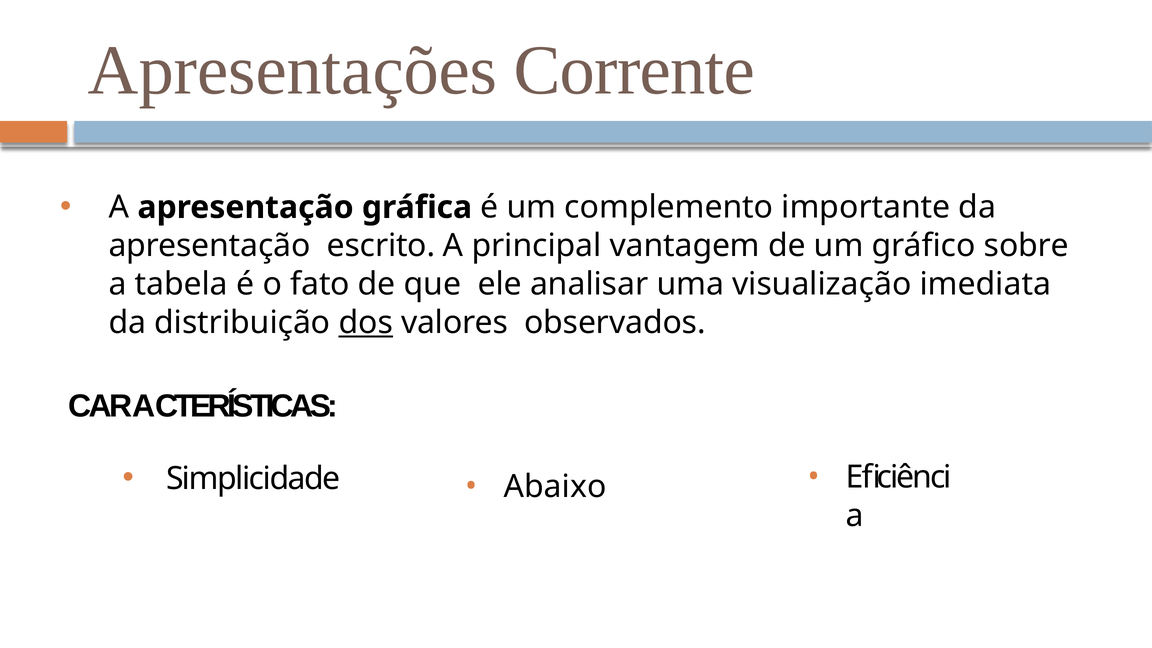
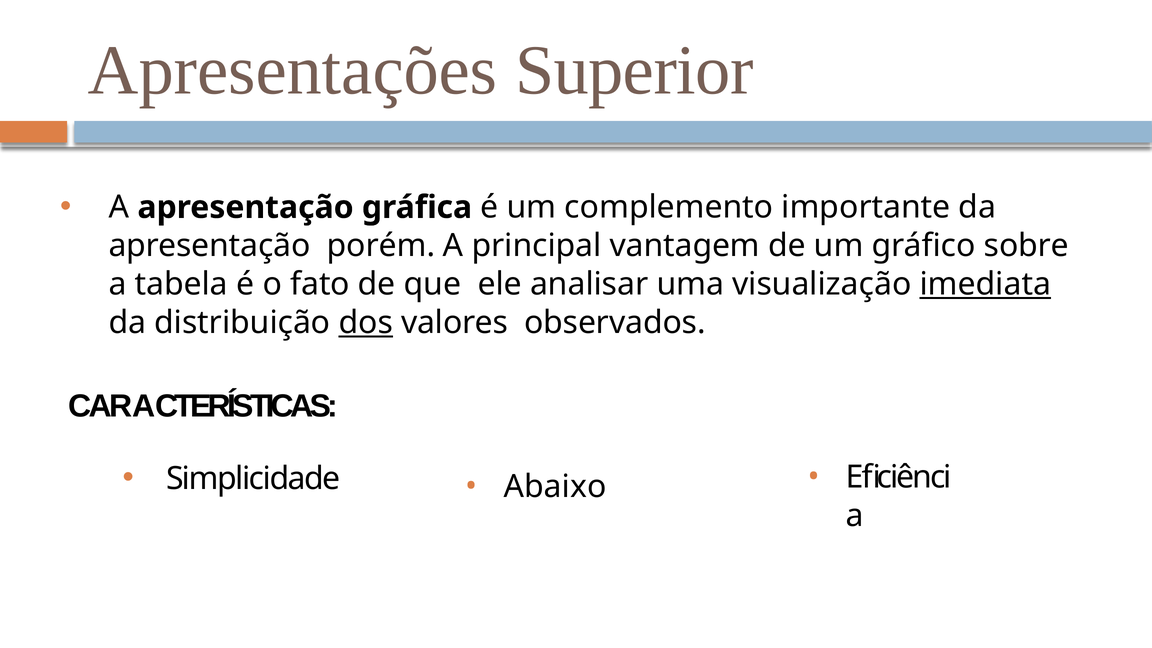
Corrente: Corrente -> Superior
escrito: escrito -> porém
imediata underline: none -> present
